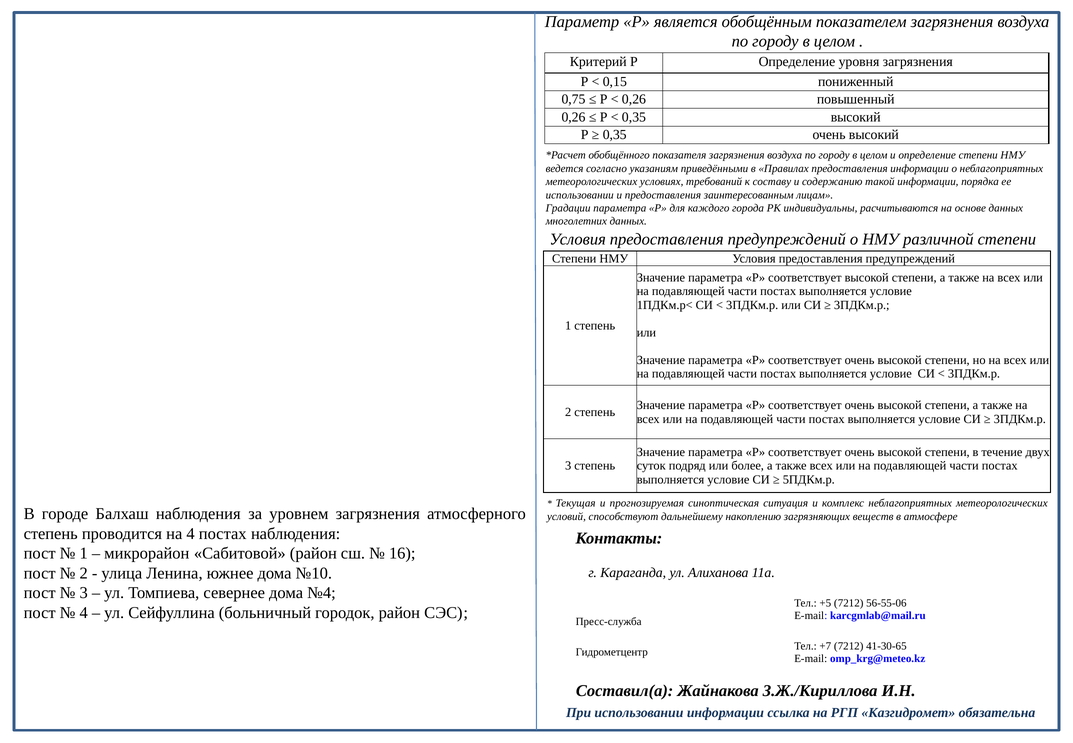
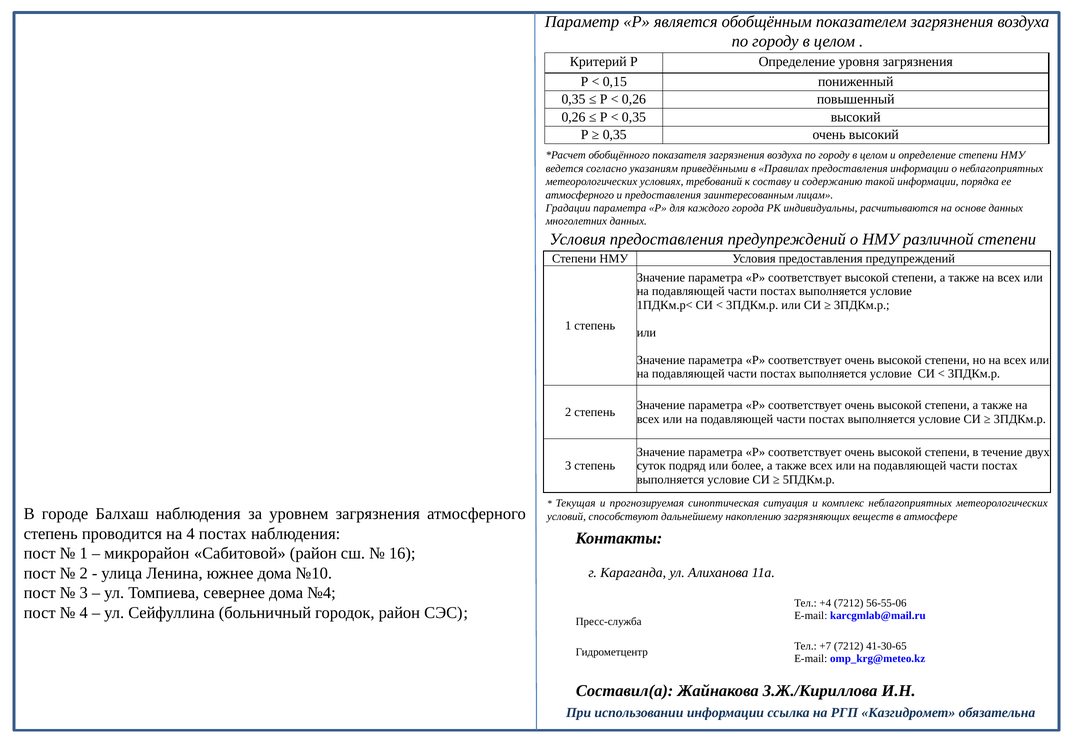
0,75 at (573, 99): 0,75 -> 0,35
использовании at (580, 195): использовании -> атмосферного
+5: +5 -> +4
